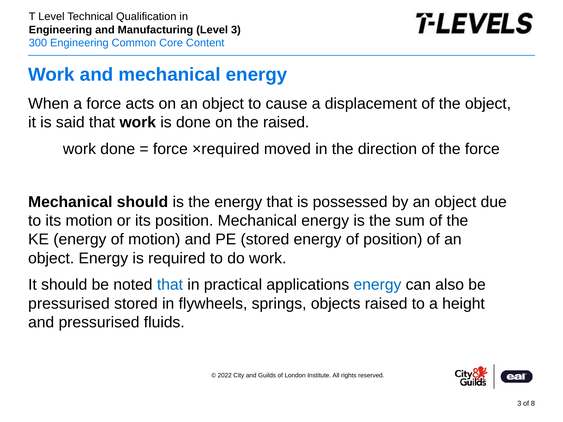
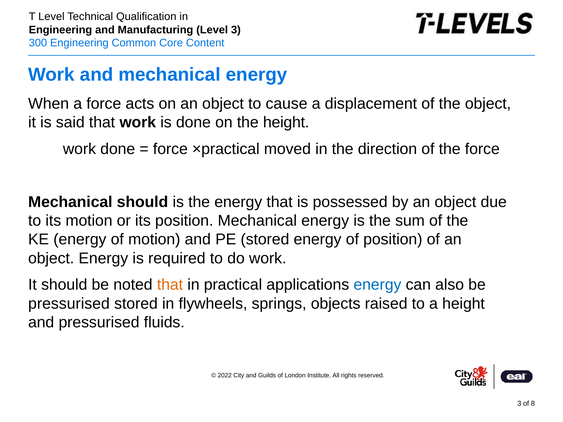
the raised: raised -> height
×required: ×required -> ×practical
that at (170, 285) colour: blue -> orange
